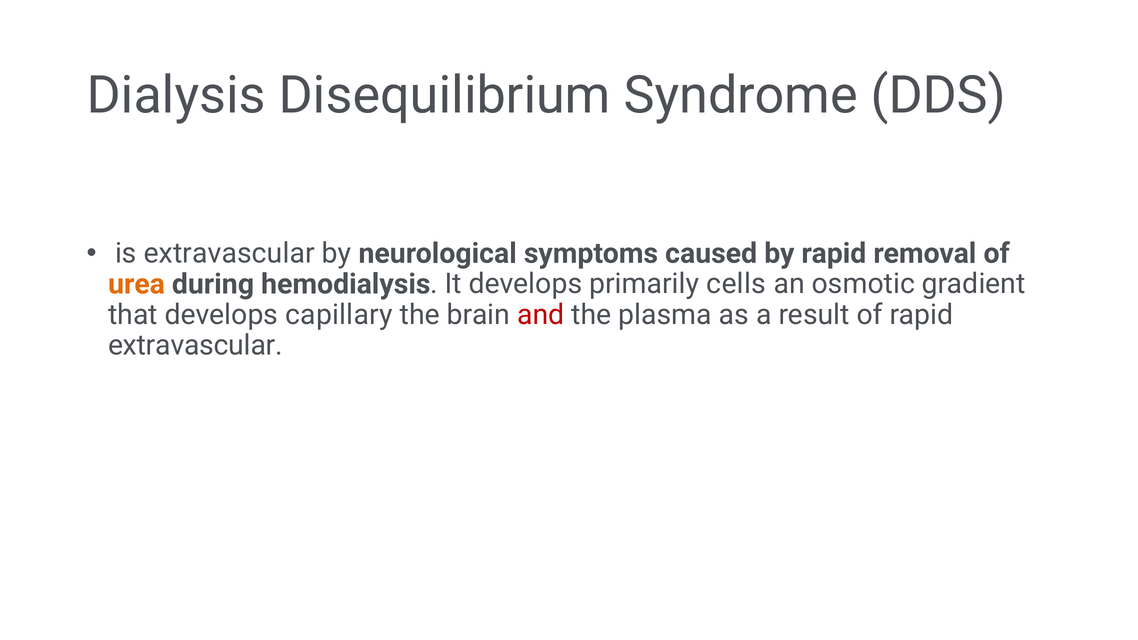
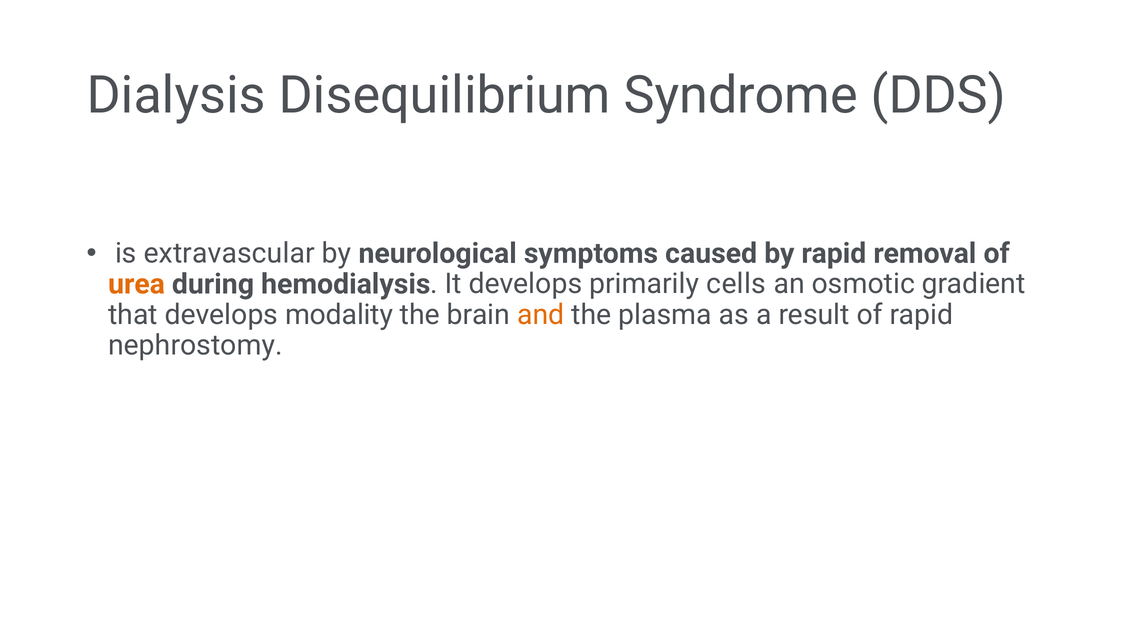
capillary: capillary -> modality
and colour: red -> orange
extravascular at (195, 346): extravascular -> nephrostomy
